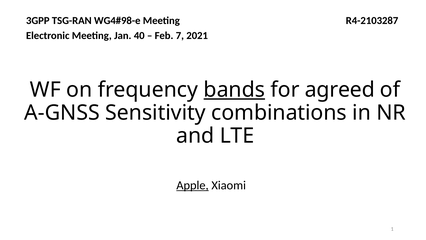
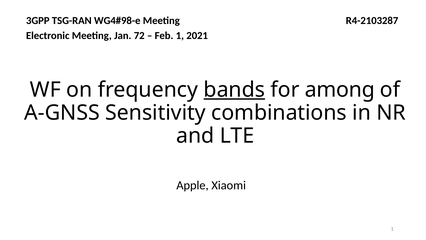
40: 40 -> 72
Feb 7: 7 -> 1
agreed: agreed -> among
Apple underline: present -> none
